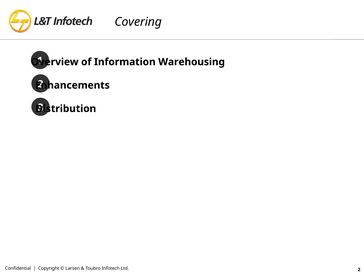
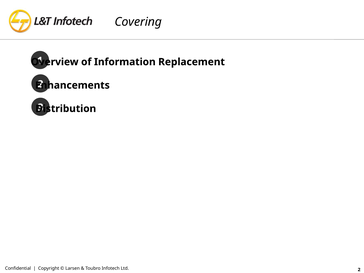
Warehousing: Warehousing -> Replacement
